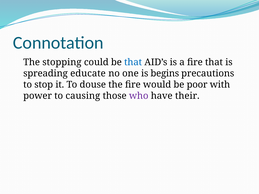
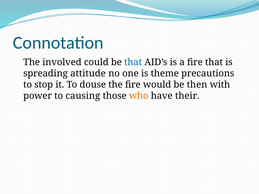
stopping: stopping -> involved
educate: educate -> attitude
begins: begins -> theme
poor: poor -> then
who colour: purple -> orange
